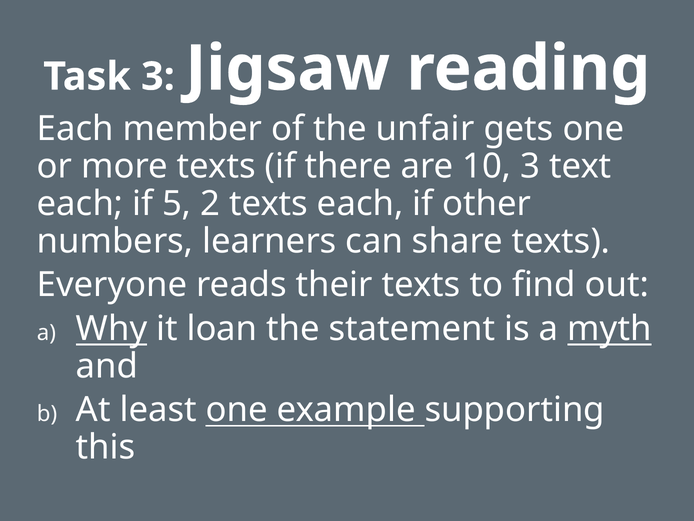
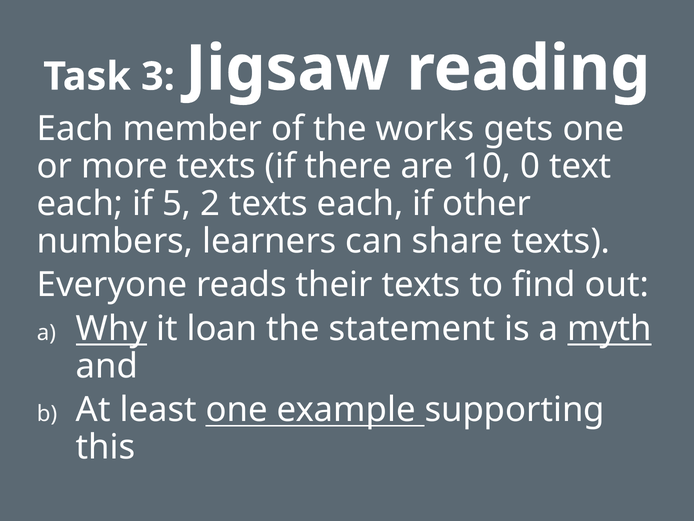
unfair: unfair -> works
10 3: 3 -> 0
